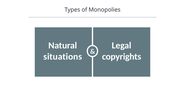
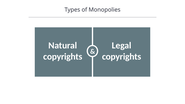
situations at (63, 57): situations -> copyrights
